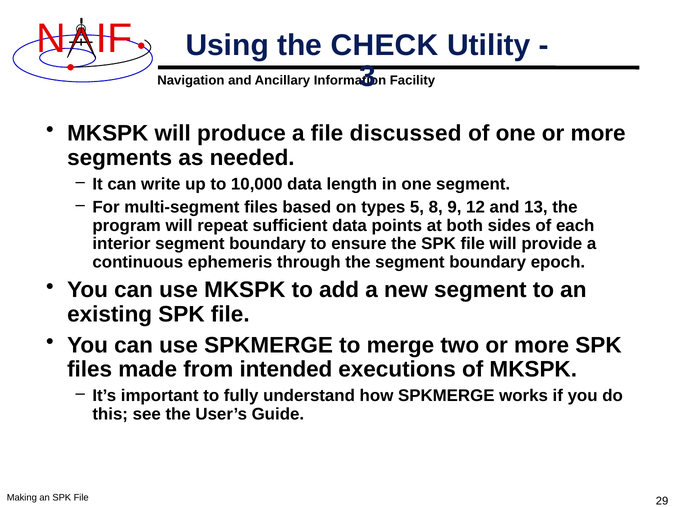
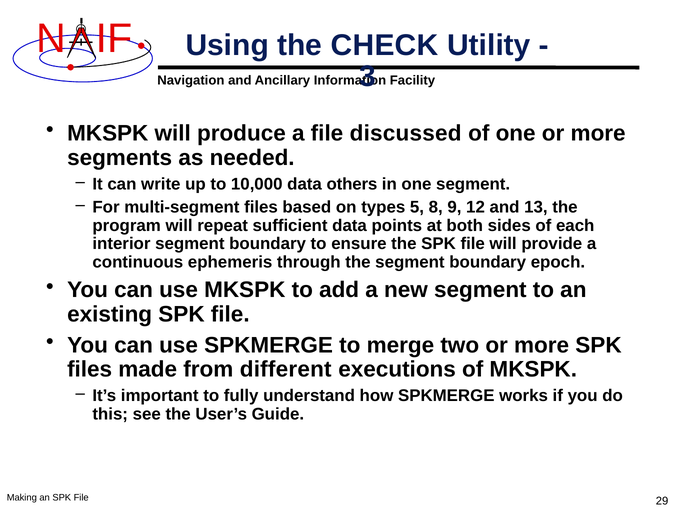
length: length -> others
intended: intended -> different
